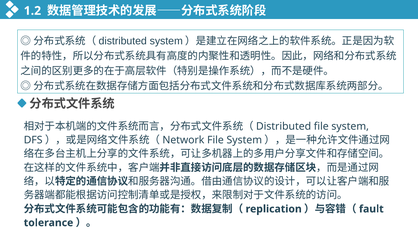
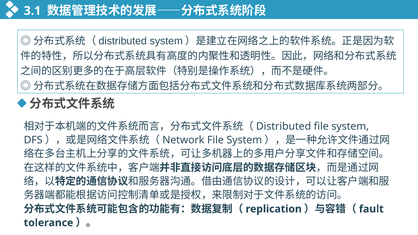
1.2: 1.2 -> 3.1
